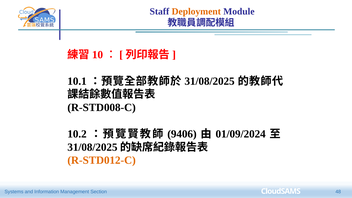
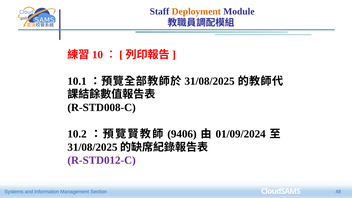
R-STD012-C colour: orange -> purple
